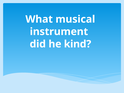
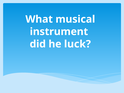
kind: kind -> luck
